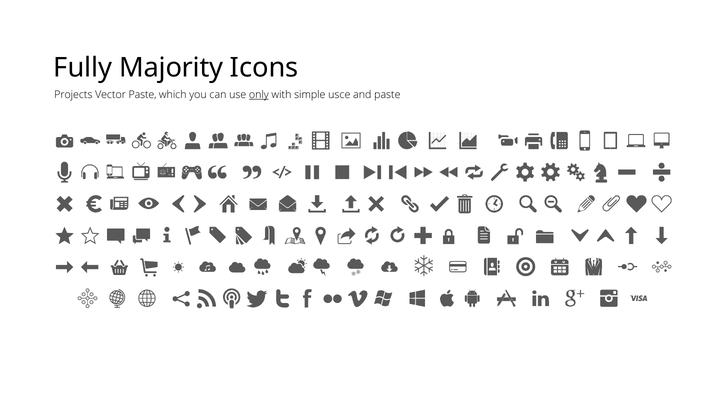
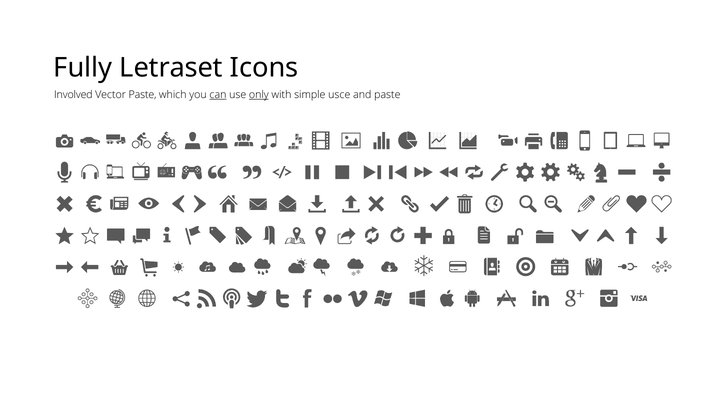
Majority: Majority -> Letraset
Projects: Projects -> Involved
can underline: none -> present
